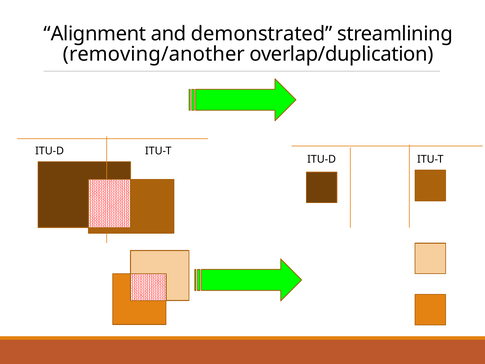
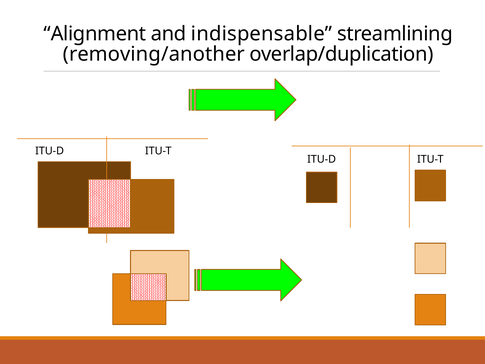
demonstrated: demonstrated -> indispensable
